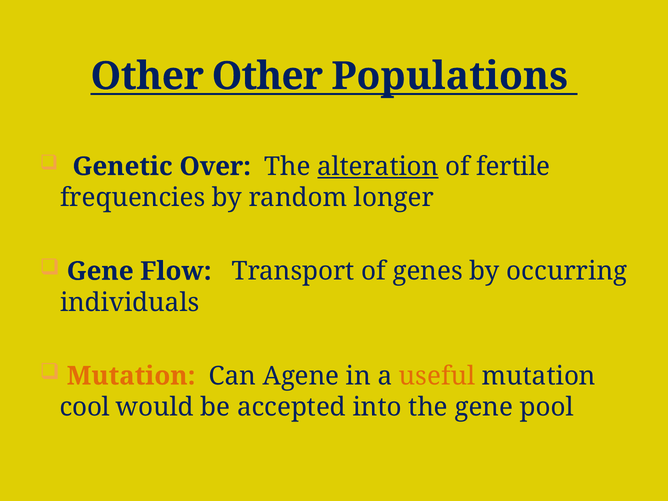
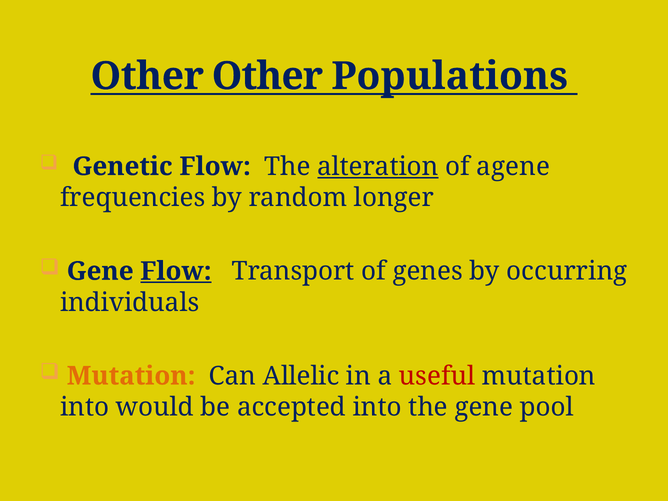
Genetic Over: Over -> Flow
fertile: fertile -> agene
Flow at (176, 271) underline: none -> present
Agene: Agene -> Allelic
useful colour: orange -> red
cool at (85, 407): cool -> into
